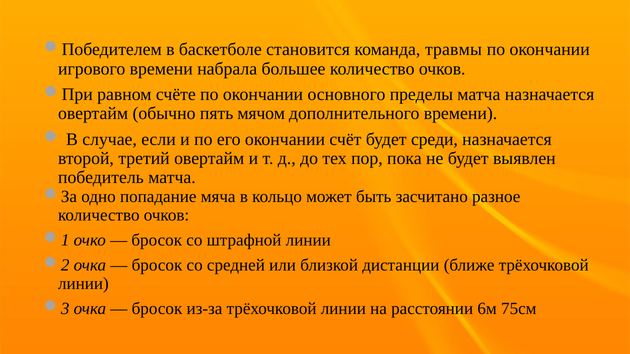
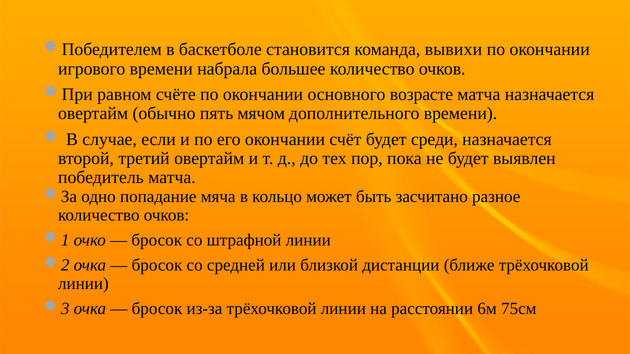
травмы: травмы -> вывихи
пределы: пределы -> возрасте
